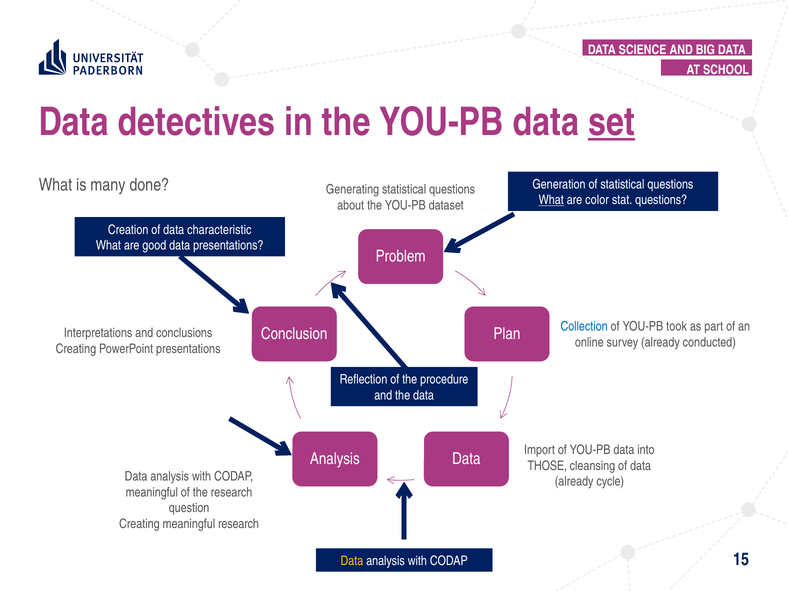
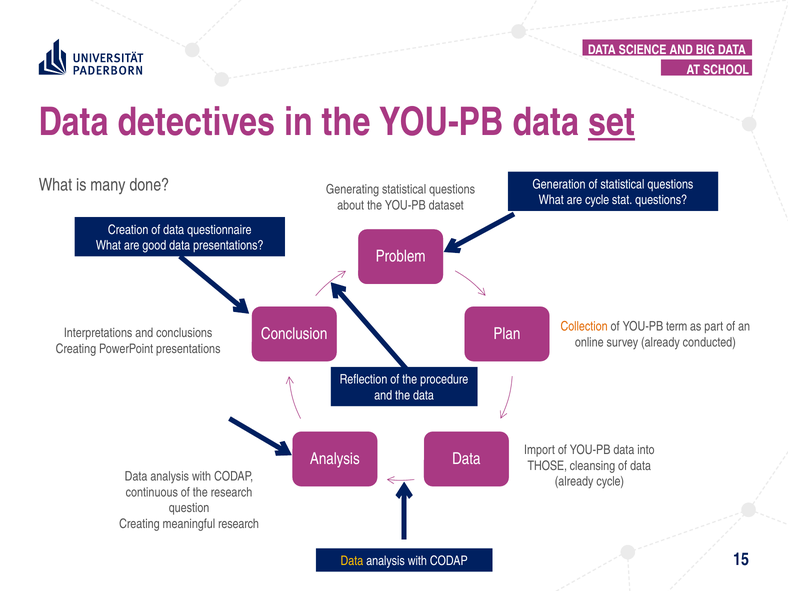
What at (551, 200) underline: present -> none
are color: color -> cycle
characteristic: characteristic -> questionnaire
Collection colour: blue -> orange
took: took -> term
meaningful at (152, 492): meaningful -> continuous
